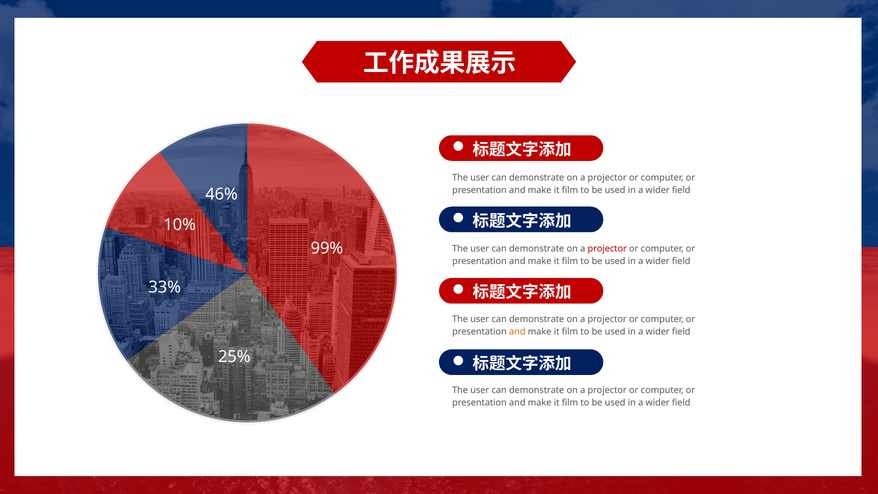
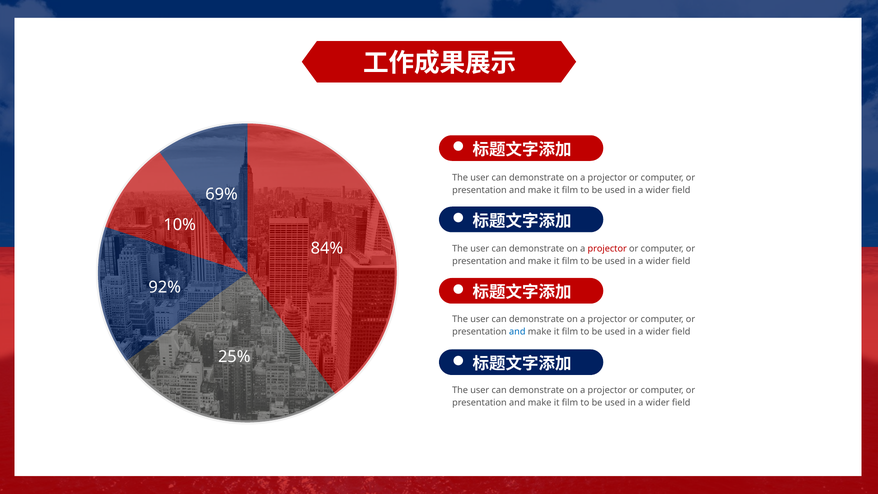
46%: 46% -> 69%
99%: 99% -> 84%
33%: 33% -> 92%
and at (517, 332) colour: orange -> blue
